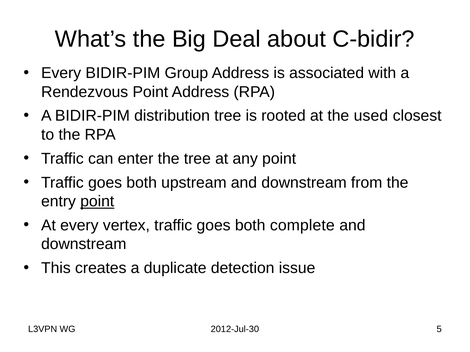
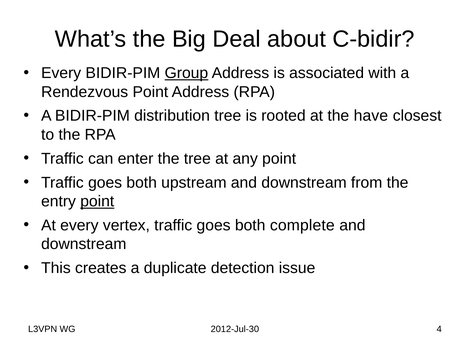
Group underline: none -> present
used: used -> have
5: 5 -> 4
